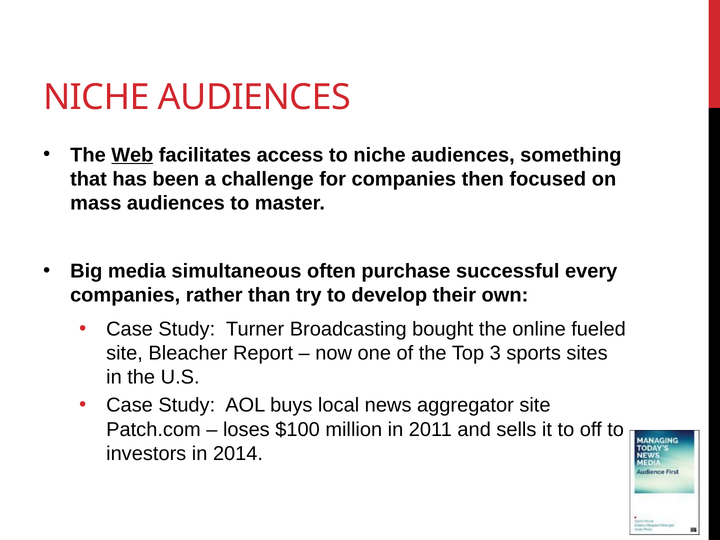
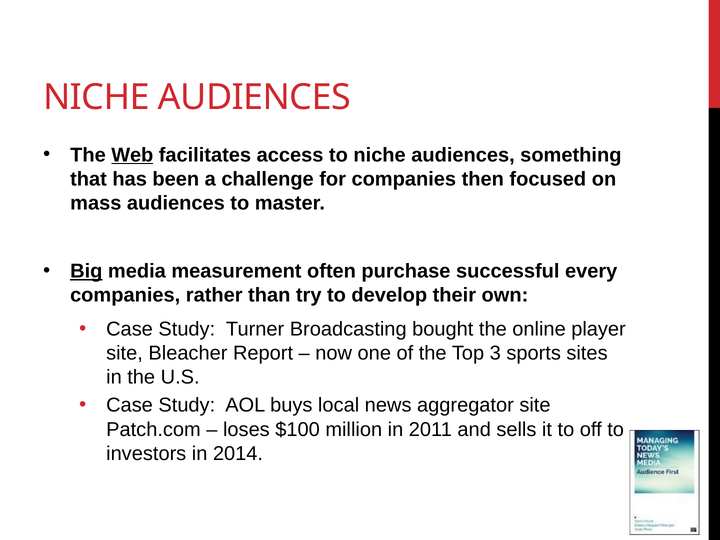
Big underline: none -> present
simultaneous: simultaneous -> measurement
fueled: fueled -> player
